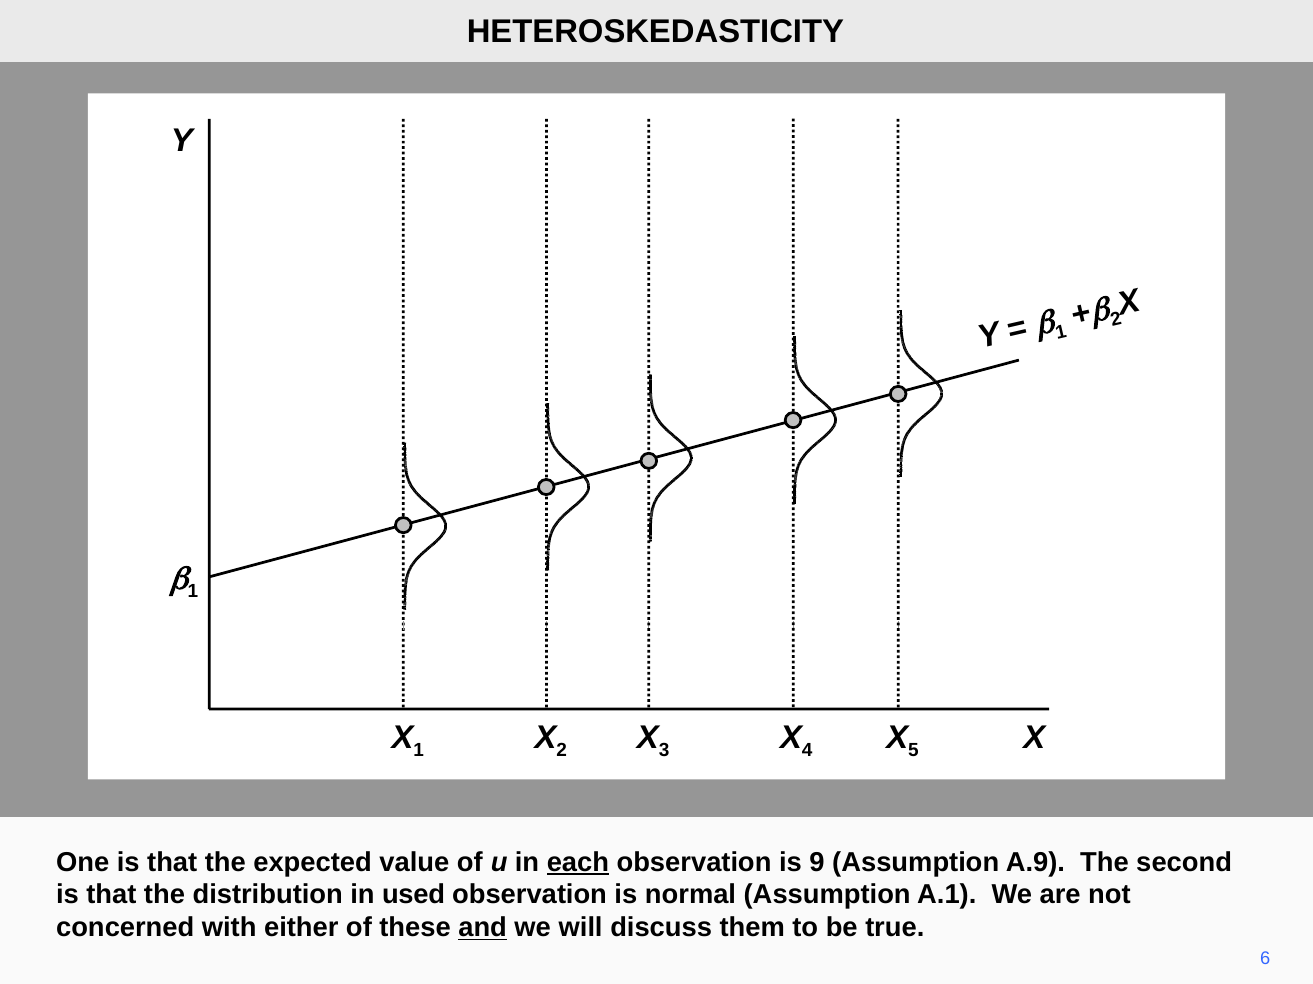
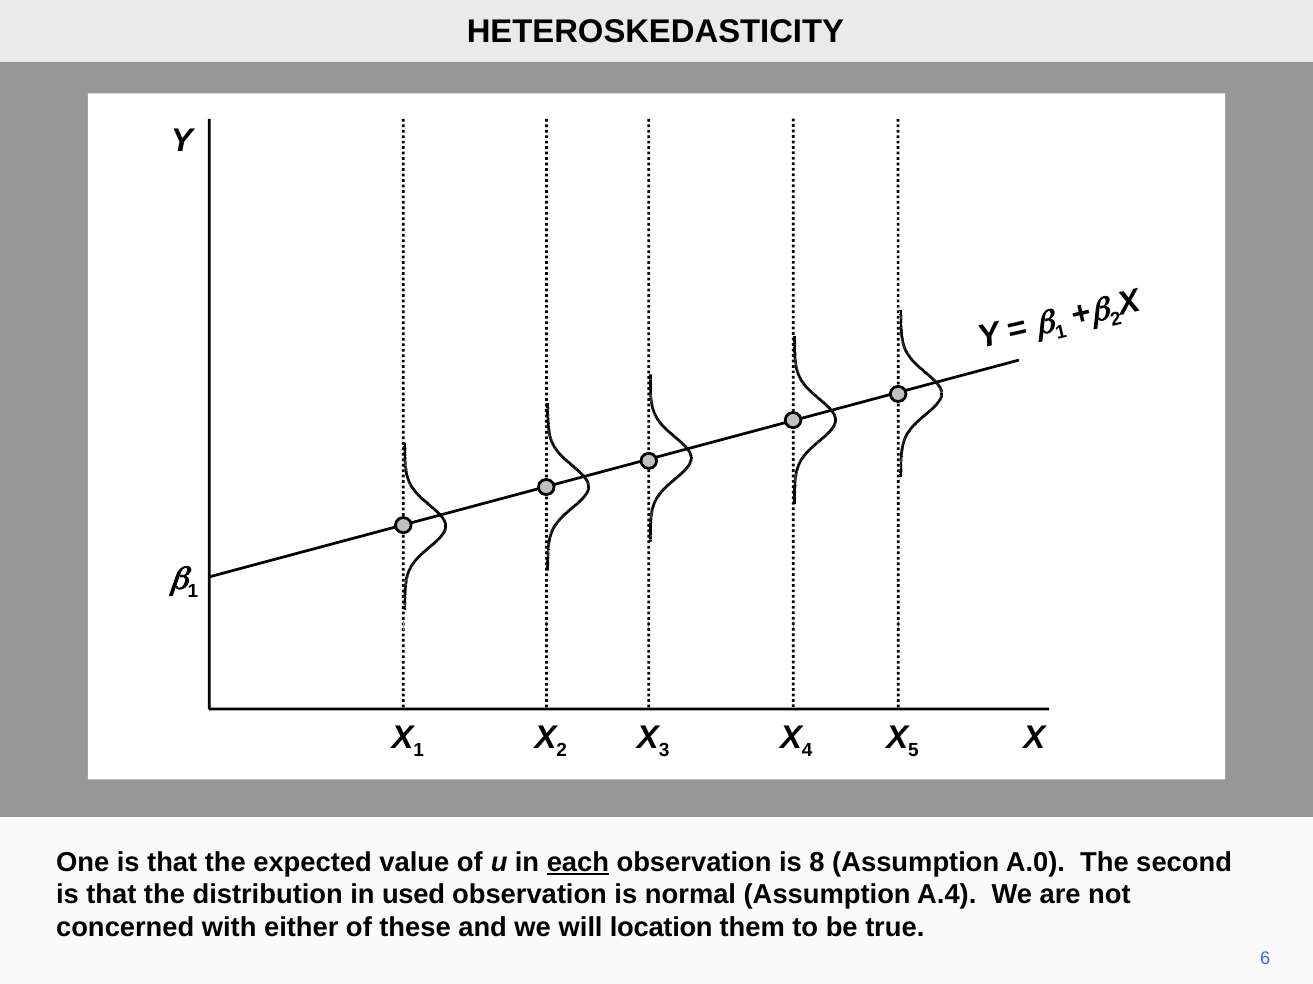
9: 9 -> 8
A.9: A.9 -> A.0
A.1: A.1 -> A.4
and underline: present -> none
discuss: discuss -> location
